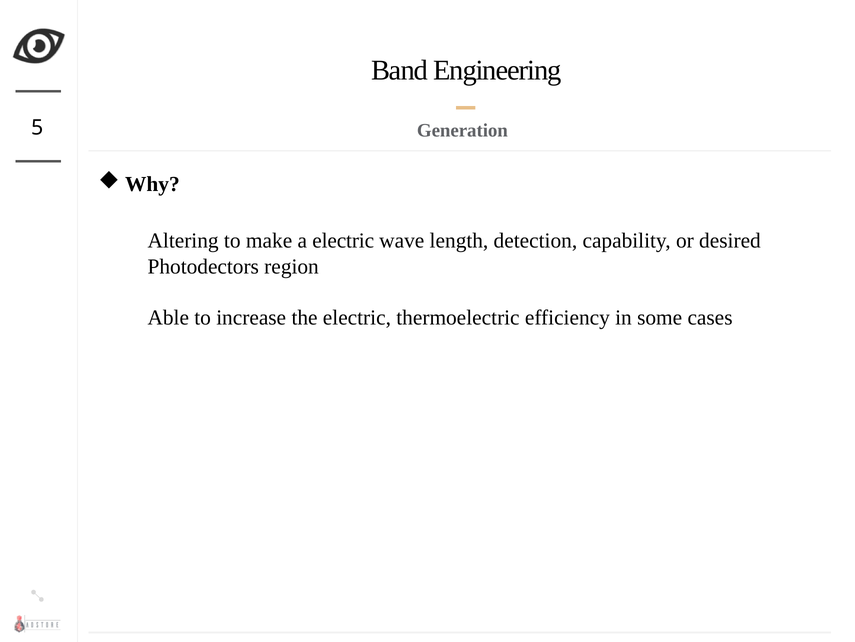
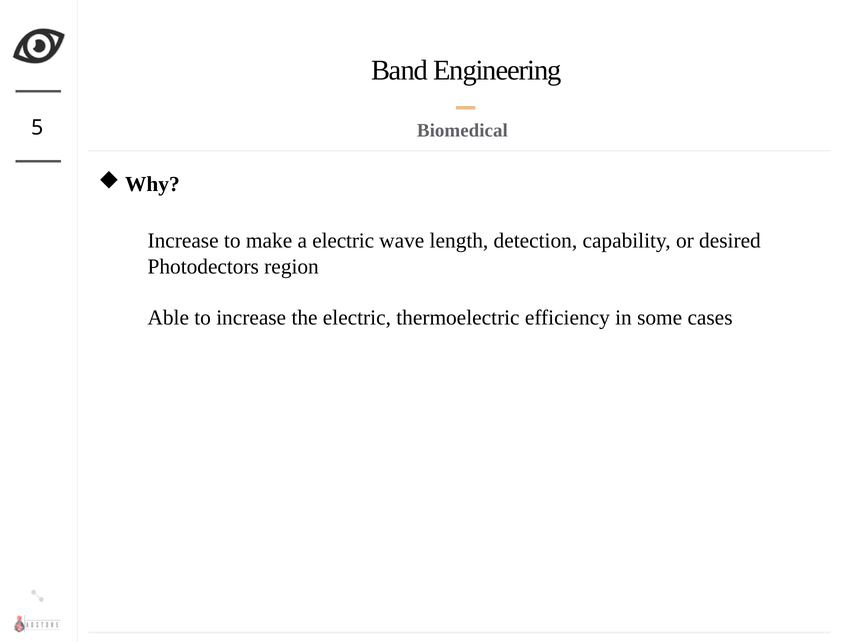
Generation: Generation -> Biomedical
Altering at (183, 241): Altering -> Increase
